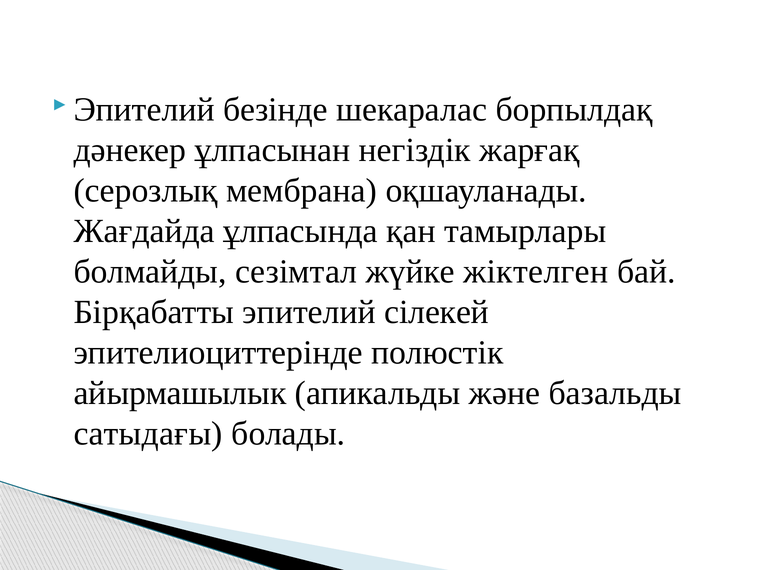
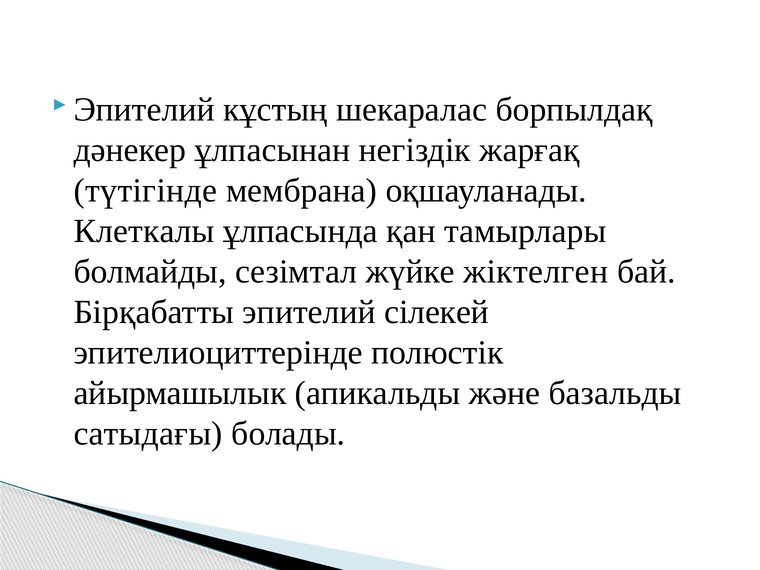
безінде: безінде -> кұстың
серозлық: серозлық -> түтігінде
Жағдайда: Жағдайда -> Клеткалы
